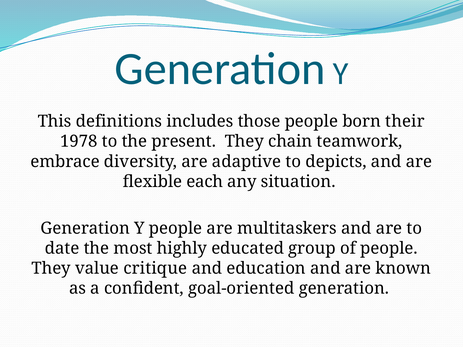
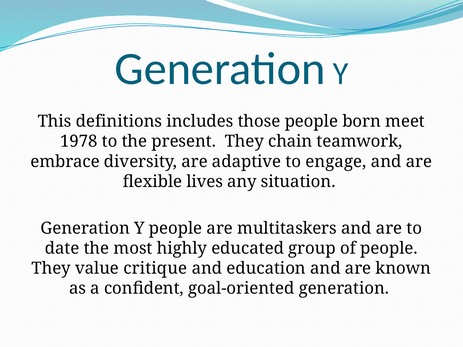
their: their -> meet
depicts: depicts -> engage
each: each -> lives
